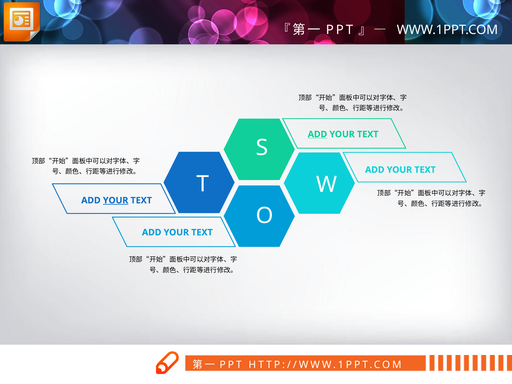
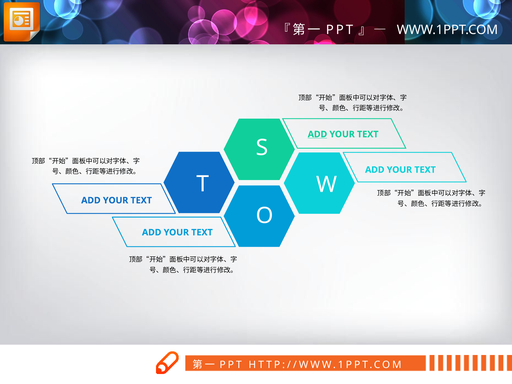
YOUR at (116, 200) underline: present -> none
